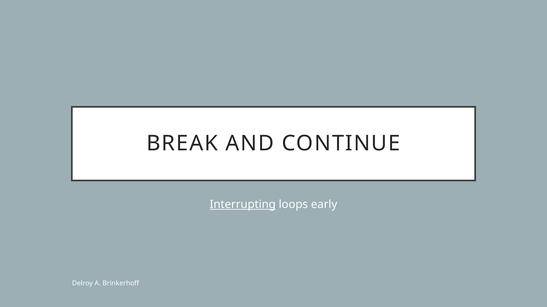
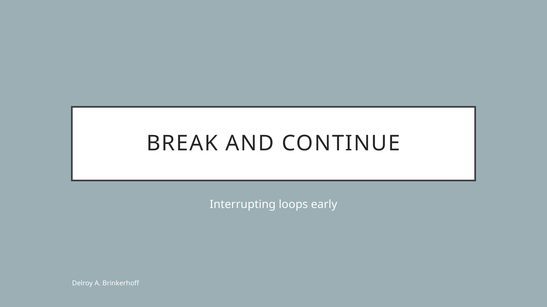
Interrupting underline: present -> none
